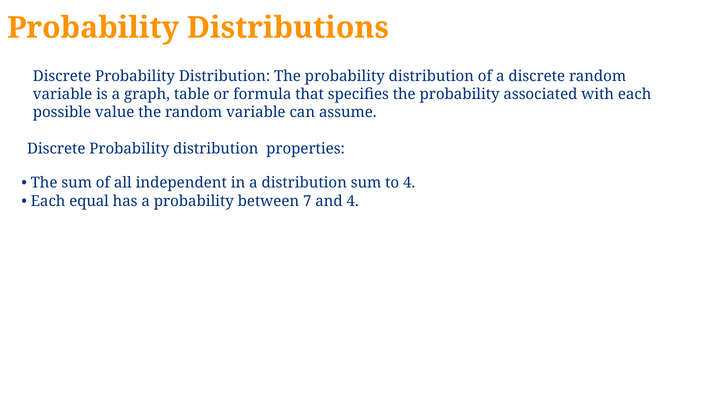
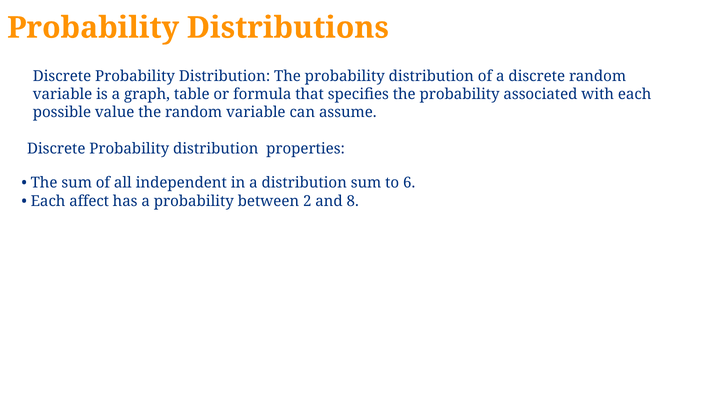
to 4: 4 -> 6
equal: equal -> affect
7: 7 -> 2
and 4: 4 -> 8
